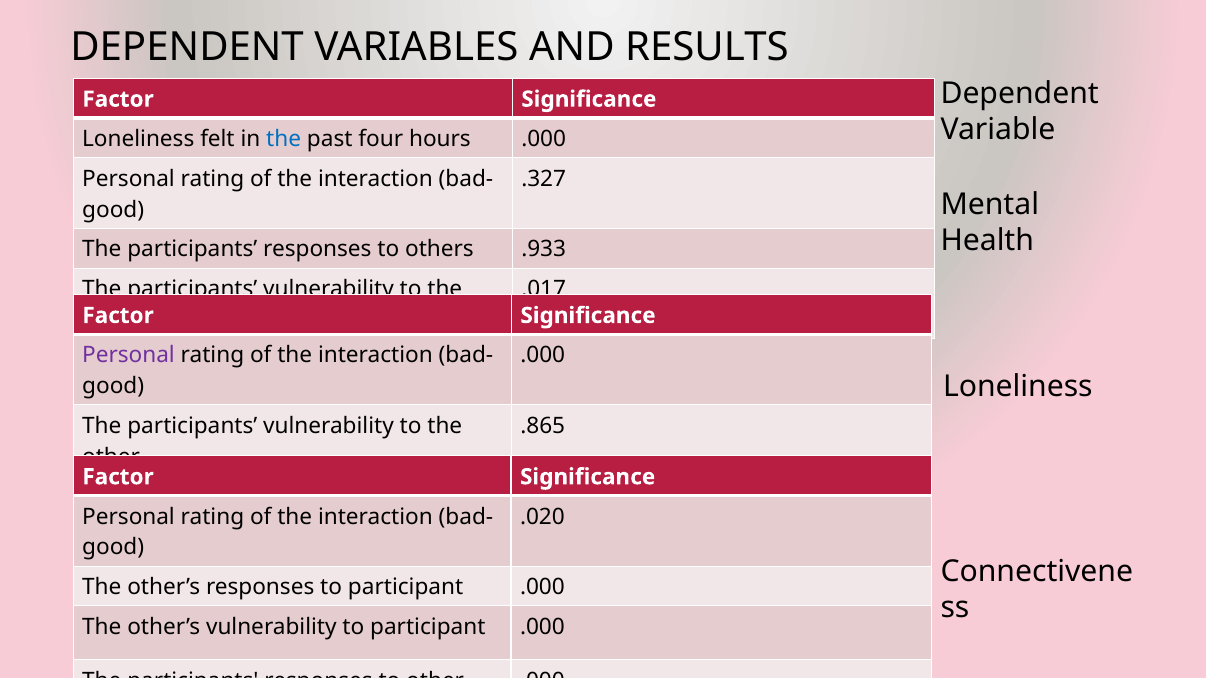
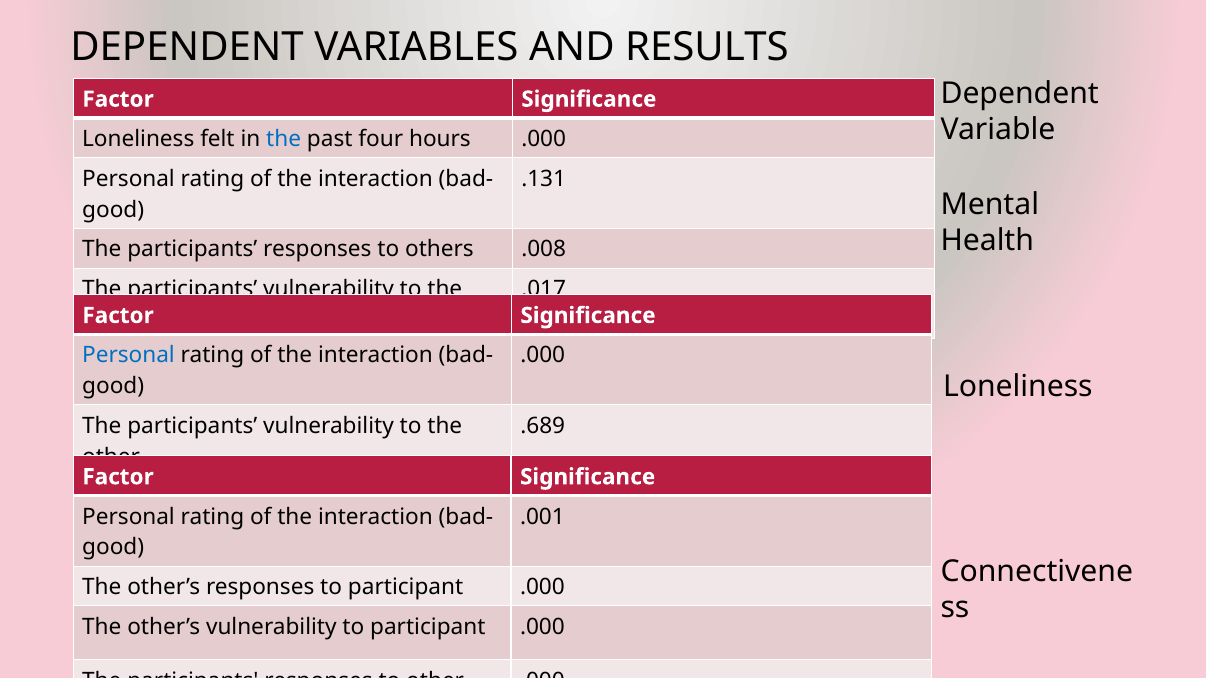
.327: .327 -> .131
.933: .933 -> .008
Personal at (129, 356) colour: purple -> blue
.865: .865 -> .689
.020: .020 -> .001
